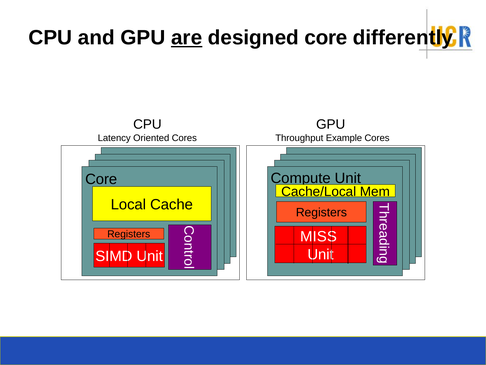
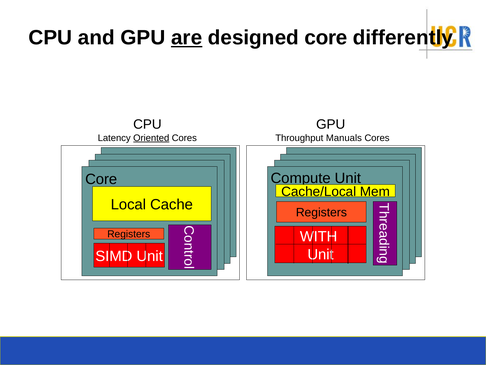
Oriented underline: none -> present
Example: Example -> Manuals
MISS: MISS -> WITH
